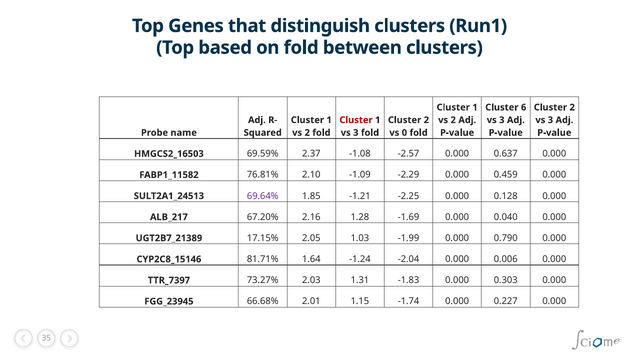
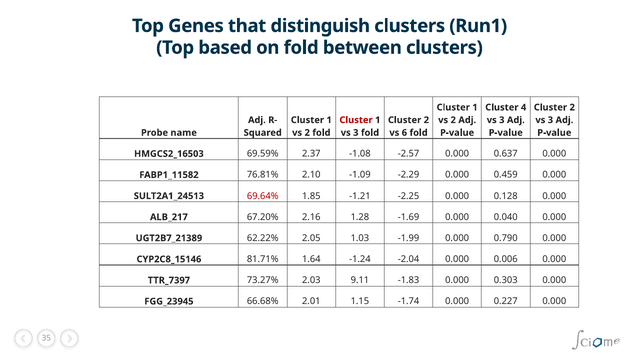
6: 6 -> 4
0: 0 -> 6
69.64% colour: purple -> red
17.15%: 17.15% -> 62.22%
1.31: 1.31 -> 9.11
